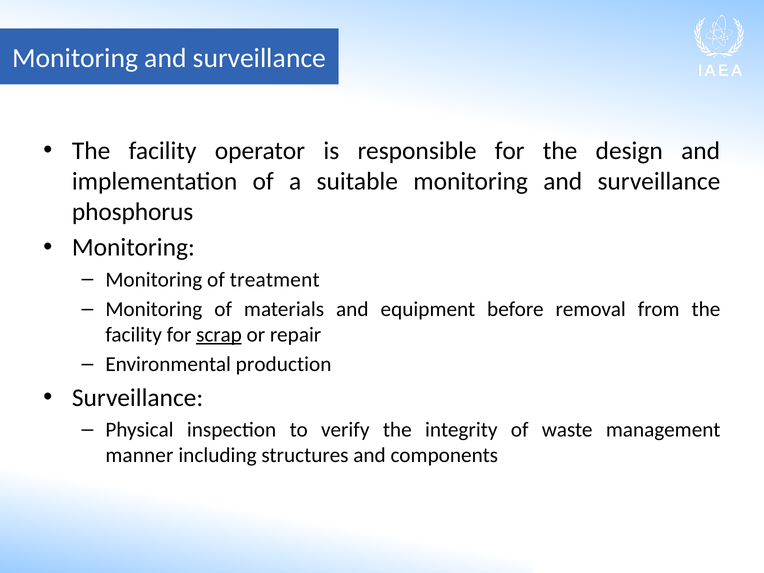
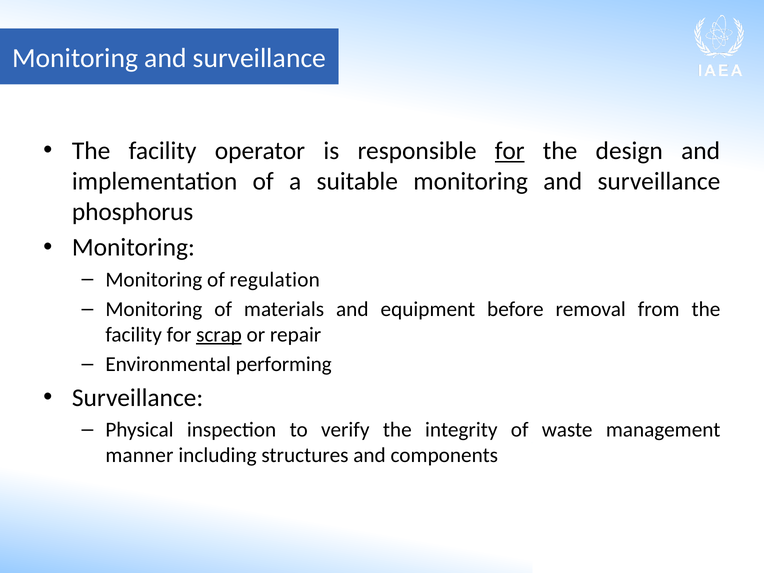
for at (510, 151) underline: none -> present
treatment: treatment -> regulation
production: production -> performing
